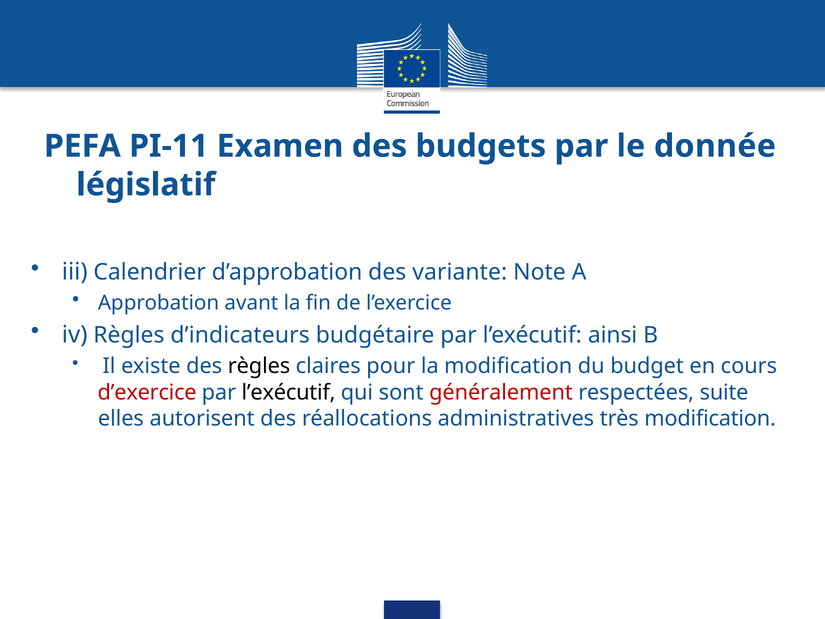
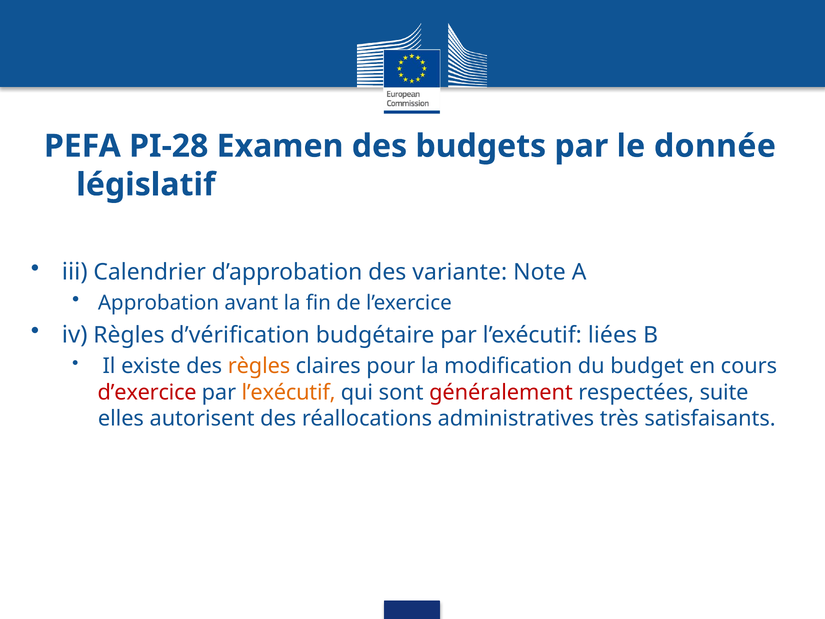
PI-11: PI-11 -> PI-28
d’indicateurs: d’indicateurs -> d’vérification
ainsi: ainsi -> liées
règles at (259, 366) colour: black -> orange
l’exécutif at (289, 392) colour: black -> orange
très modification: modification -> satisfaisants
